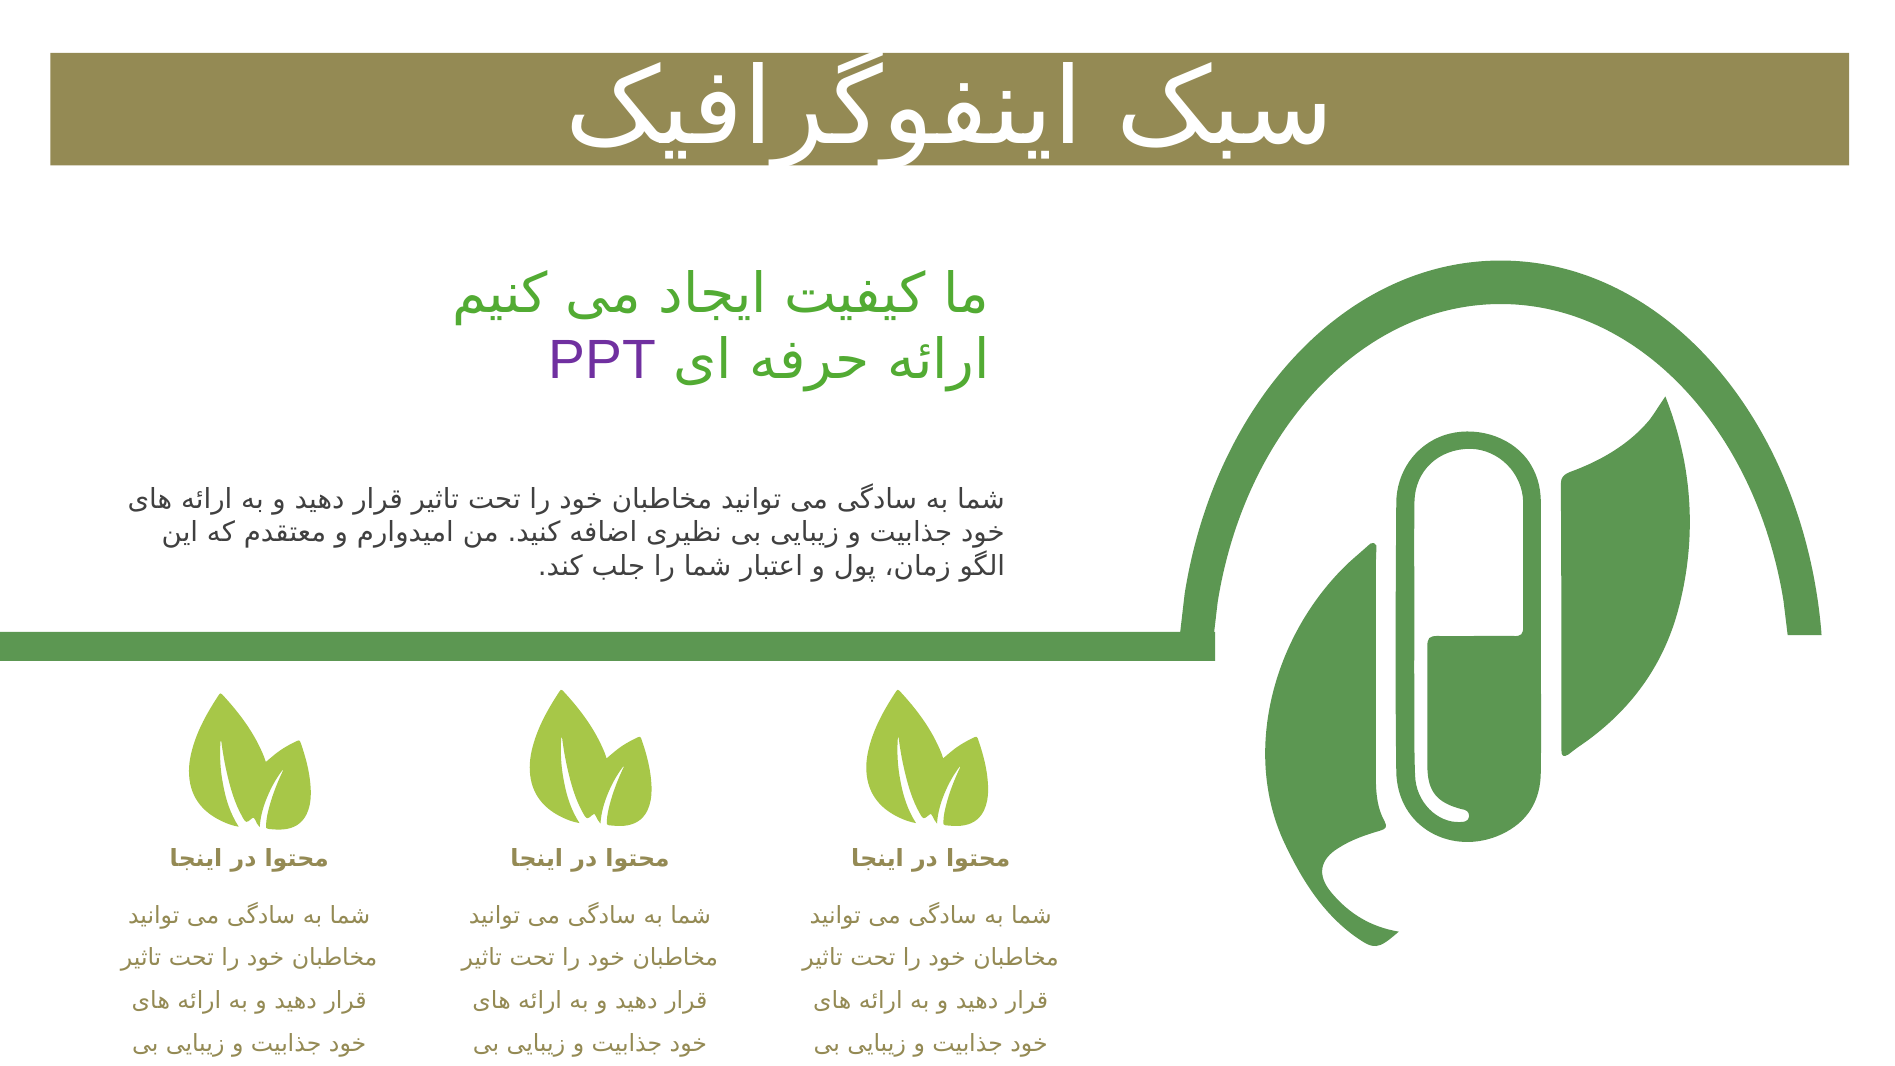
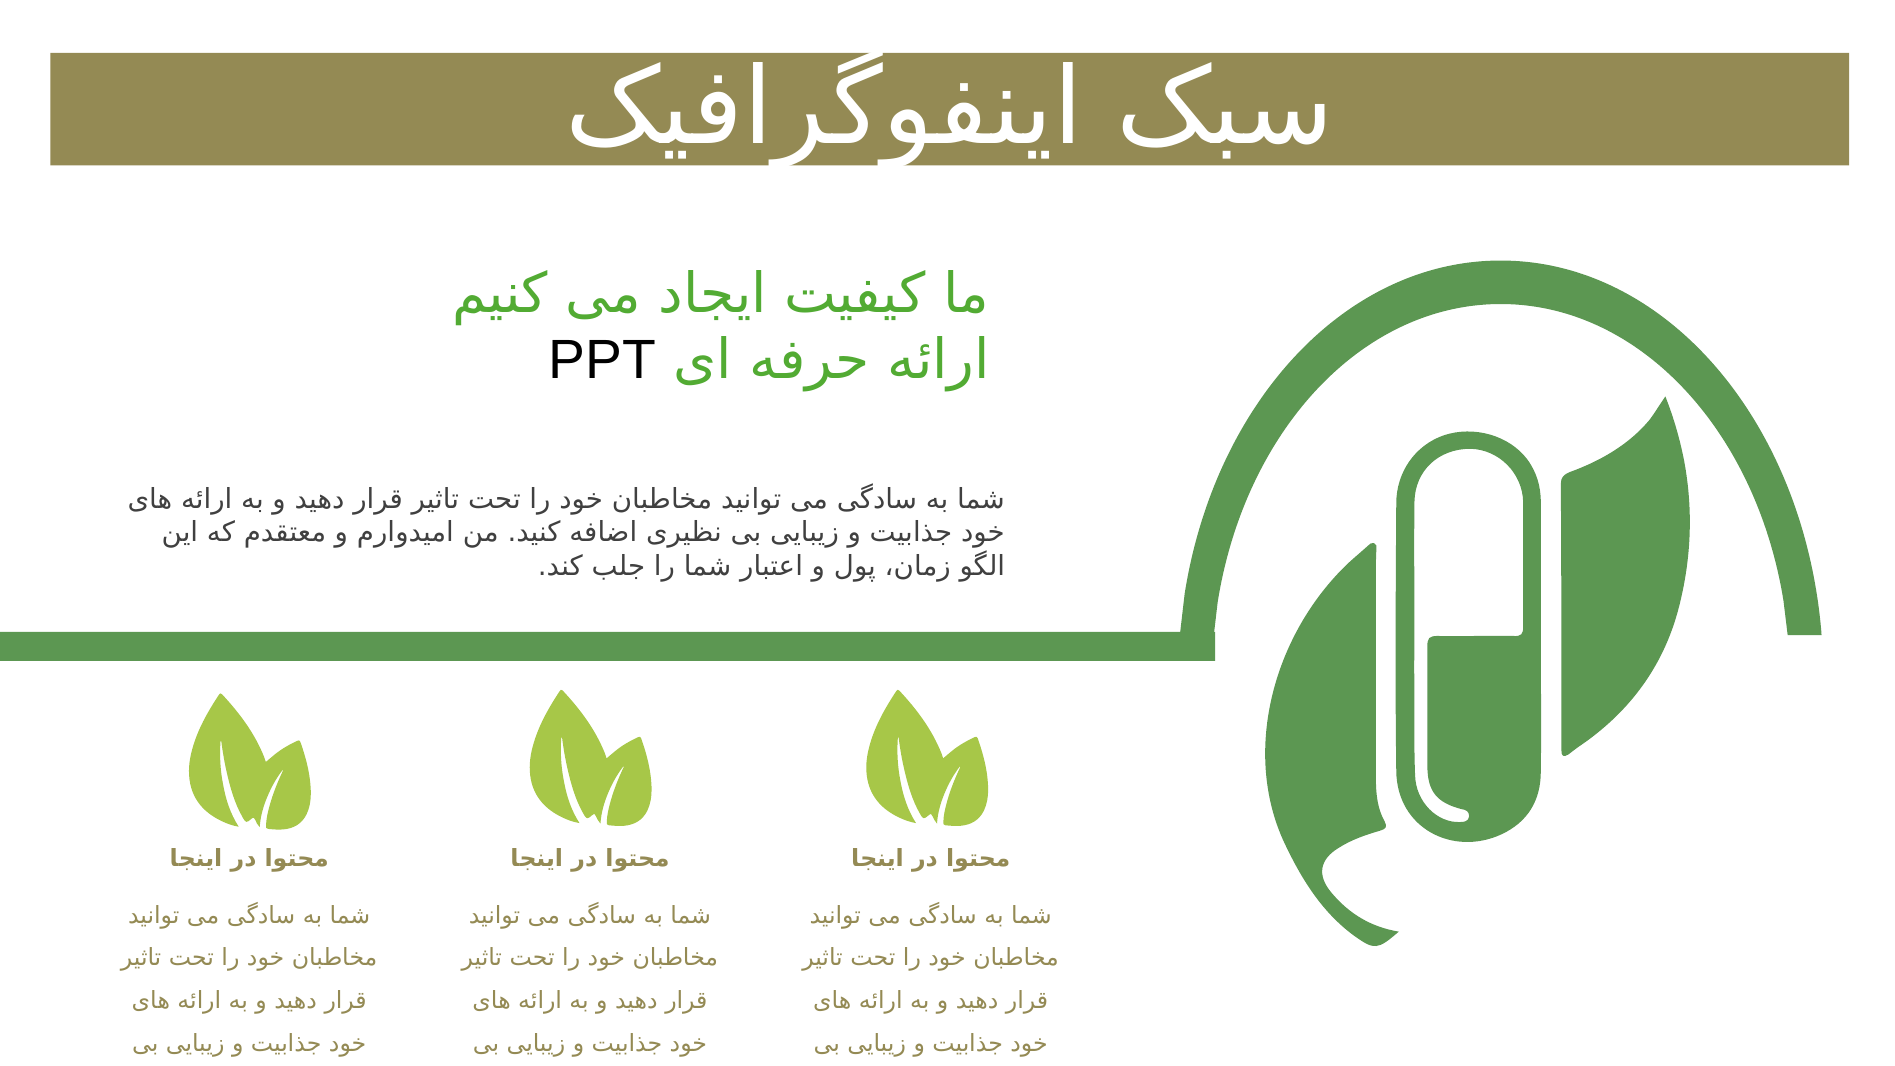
PPT colour: purple -> black
